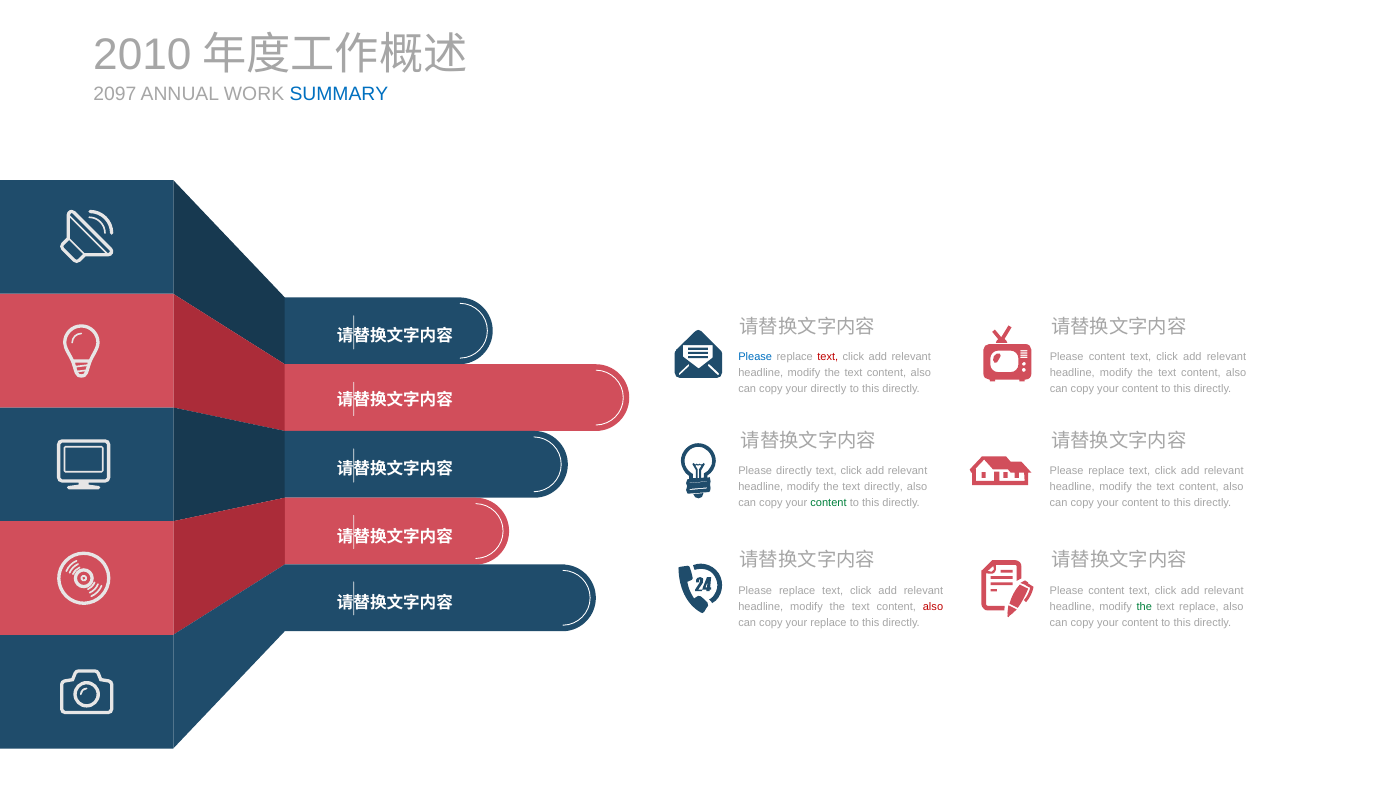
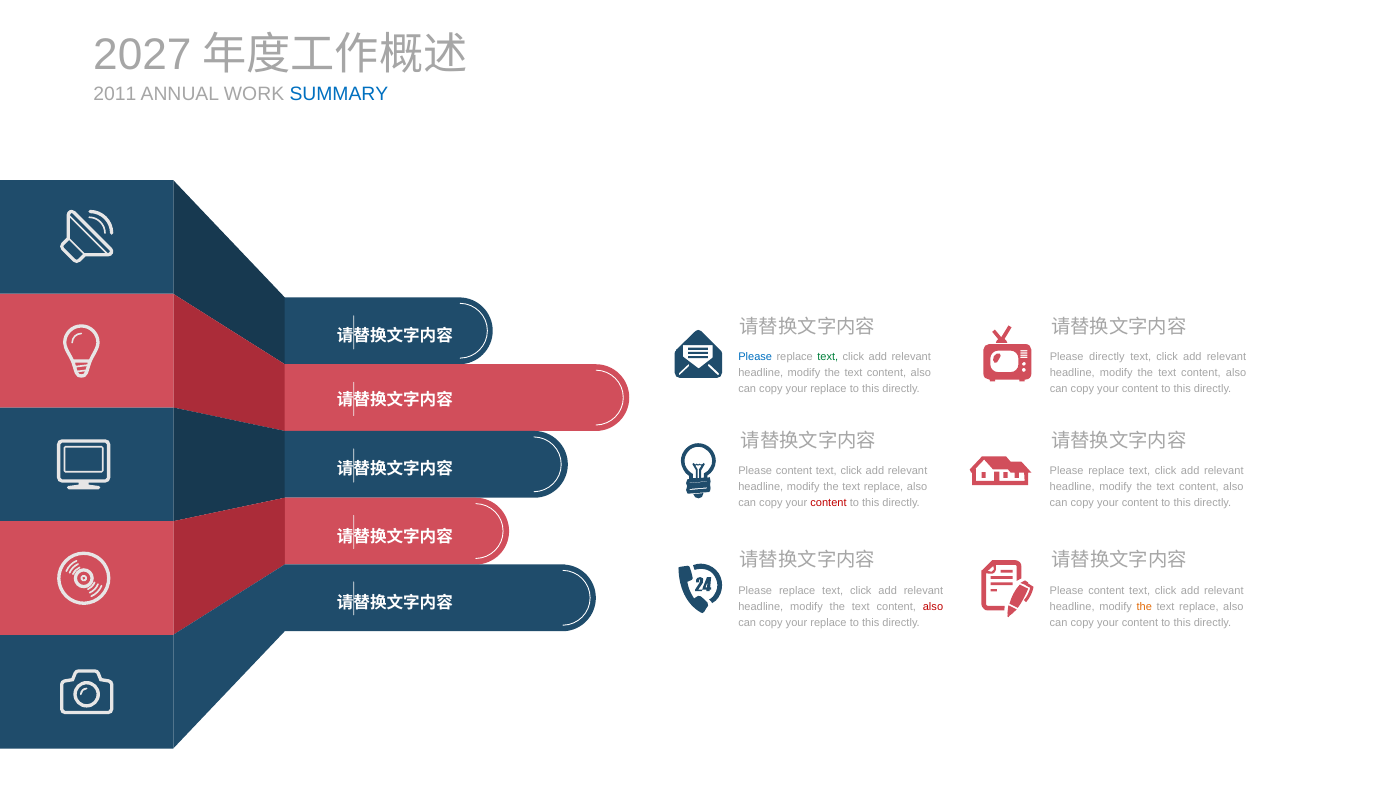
2010: 2010 -> 2027
2097: 2097 -> 2011
text at (828, 357) colour: red -> green
content at (1107, 357): content -> directly
directly at (828, 389): directly -> replace
directly at (794, 471): directly -> content
directly at (884, 487): directly -> replace
content at (828, 503) colour: green -> red
the at (1144, 606) colour: green -> orange
